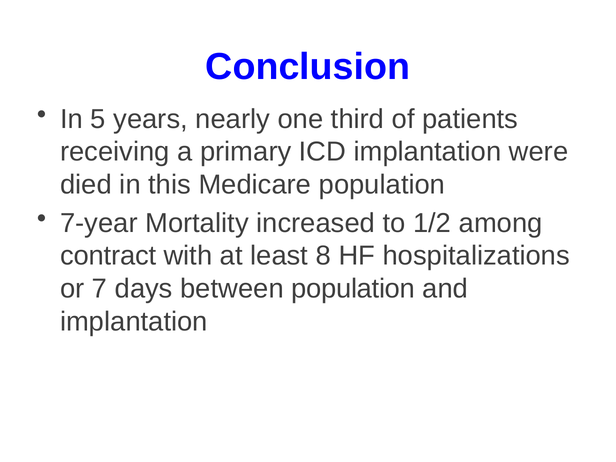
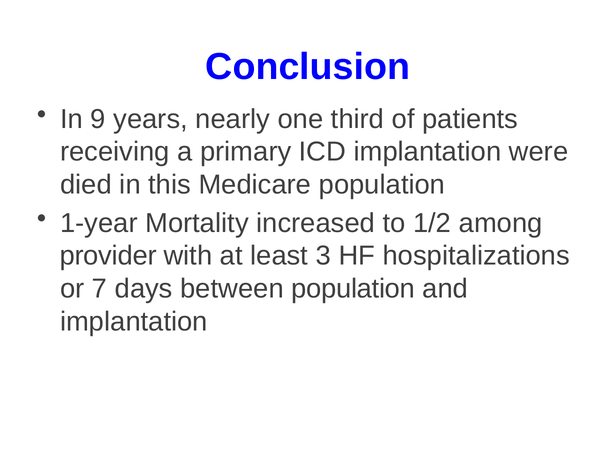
5: 5 -> 9
7-year: 7-year -> 1-year
contract: contract -> provider
8: 8 -> 3
